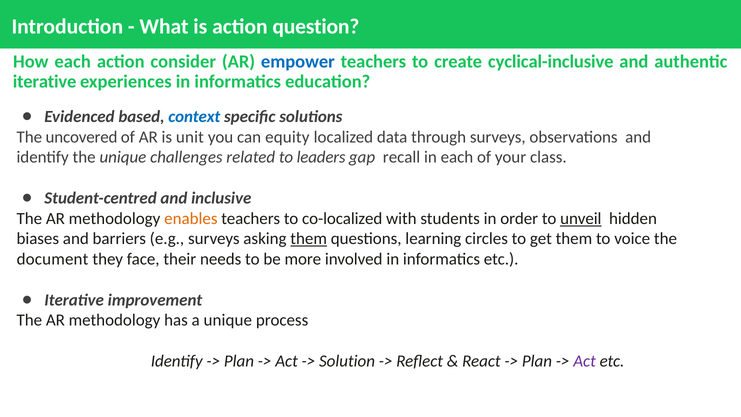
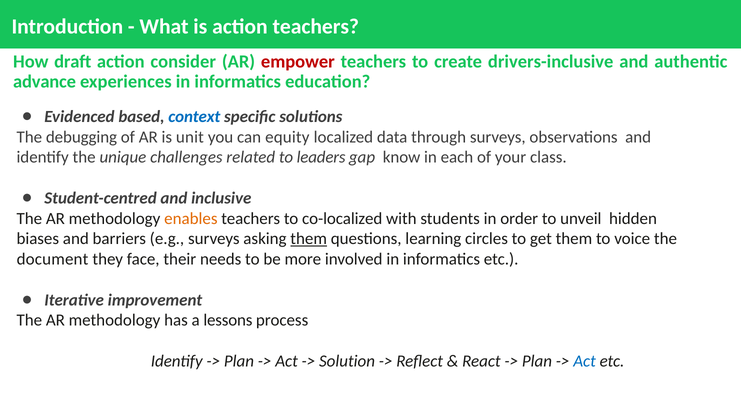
action question: question -> teachers
How each: each -> draft
empower colour: blue -> red
cyclical-inclusive: cyclical-inclusive -> drivers-inclusive
iterative at (45, 82): iterative -> advance
uncovered: uncovered -> debugging
recall: recall -> know
unveil underline: present -> none
a unique: unique -> lessons
Act at (585, 361) colour: purple -> blue
